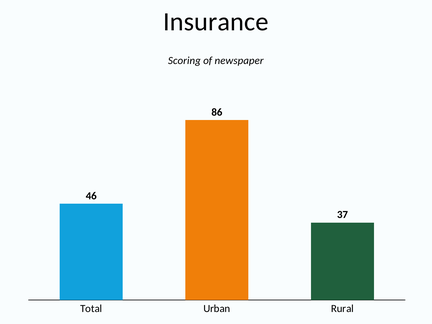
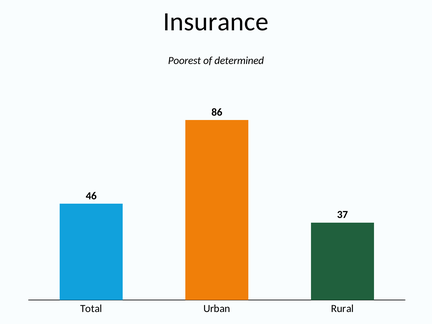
Scoring: Scoring -> Poorest
newspaper: newspaper -> determined
